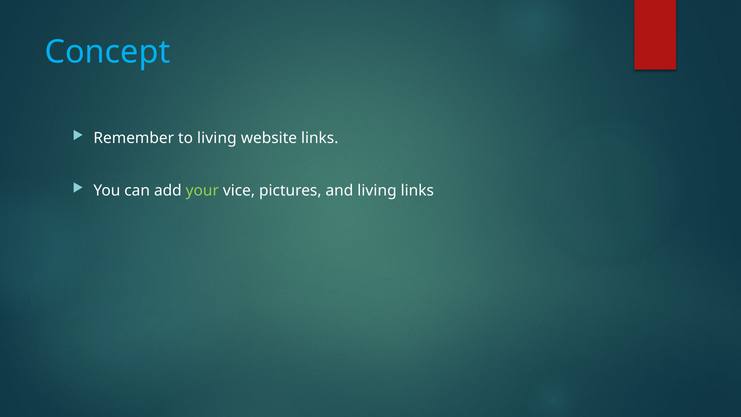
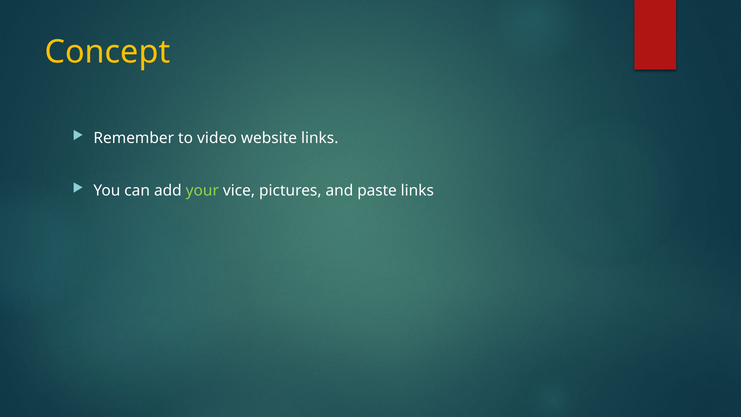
Concept colour: light blue -> yellow
to living: living -> video
and living: living -> paste
